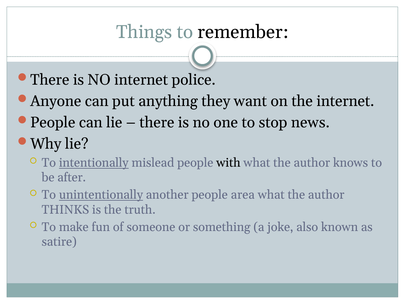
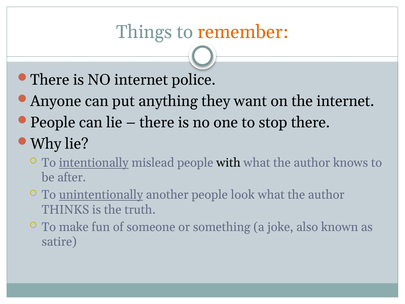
remember colour: black -> orange
stop news: news -> there
area: area -> look
